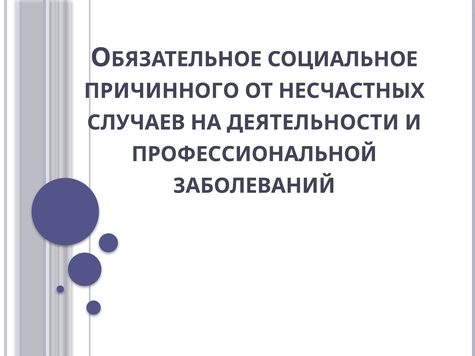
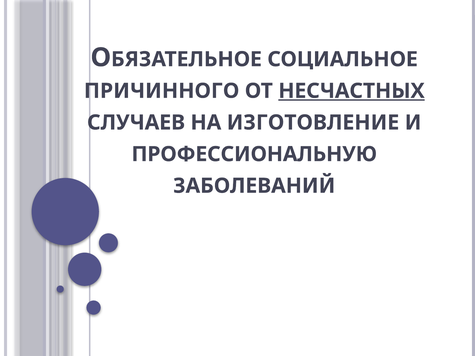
НЕСЧАСТНЫХ underline: none -> present
ДЕЯТЕЛЬНОСТИ: ДЕЯТЕЛЬНОСТИ -> ИЗГОТОВЛЕНИЕ
ПРОФЕССИОНАЛЬНОЙ: ПРОФЕССИОНАЛЬНОЙ -> ПРОФЕССИОНАЛЬНУЮ
